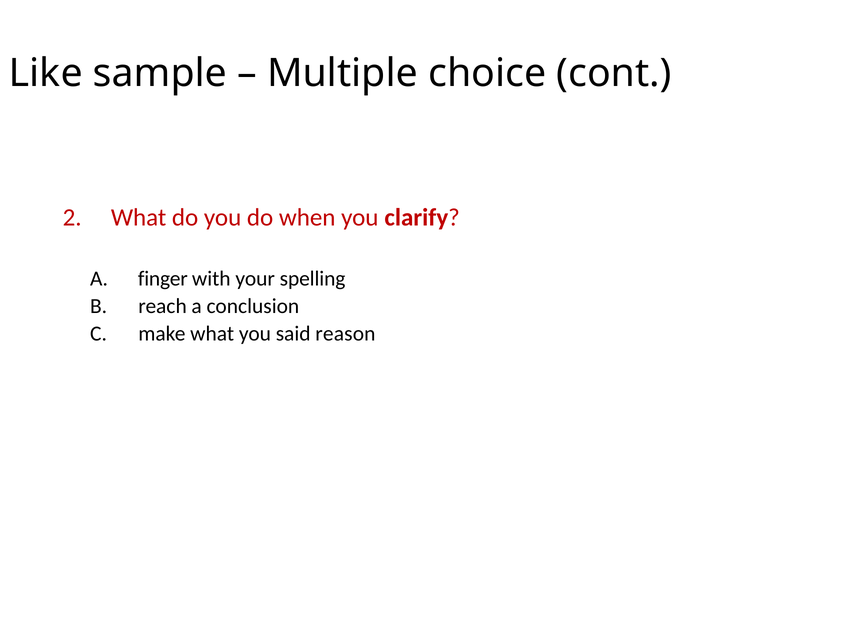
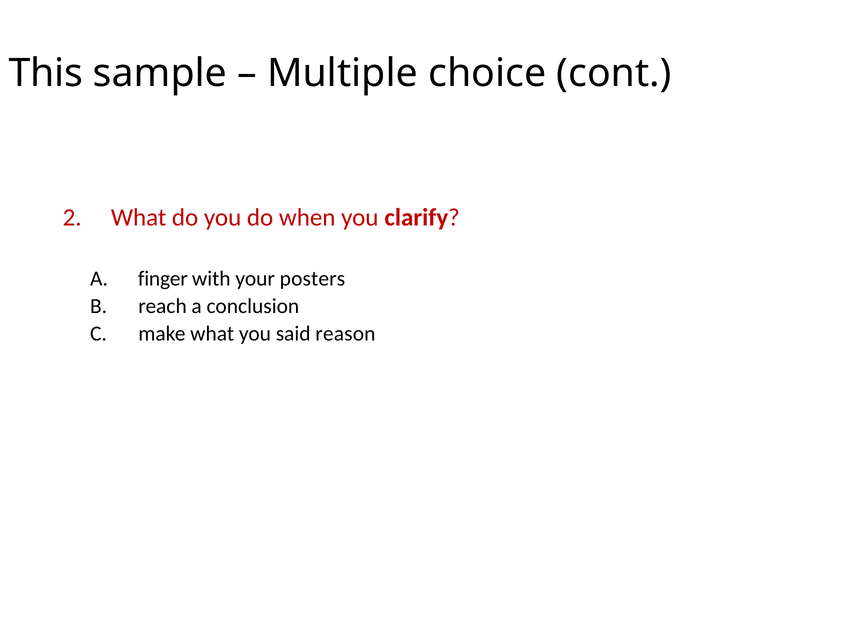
Like: Like -> This
spelling: spelling -> posters
